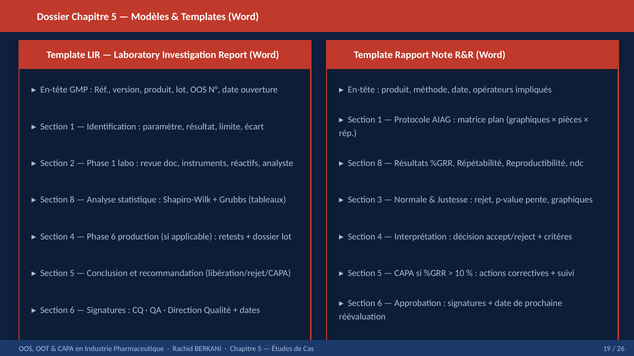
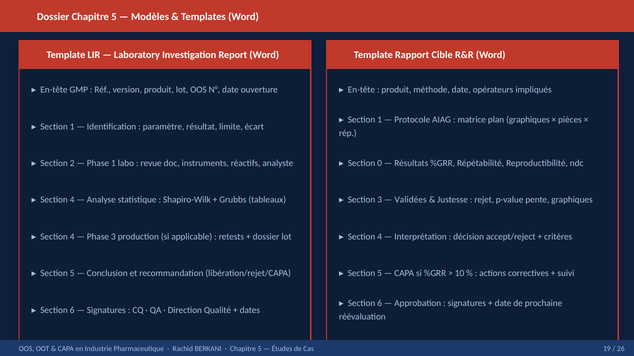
Note: Note -> Cible
8 at (380, 163): 8 -> 0
8 at (72, 200): 8 -> 4
Normale: Normale -> Validées
Phase 6: 6 -> 3
